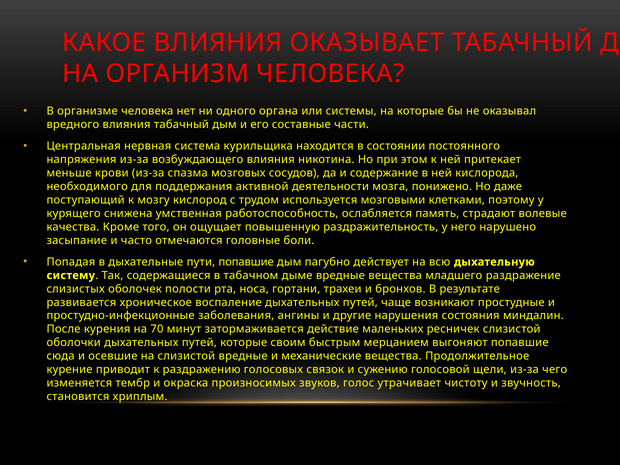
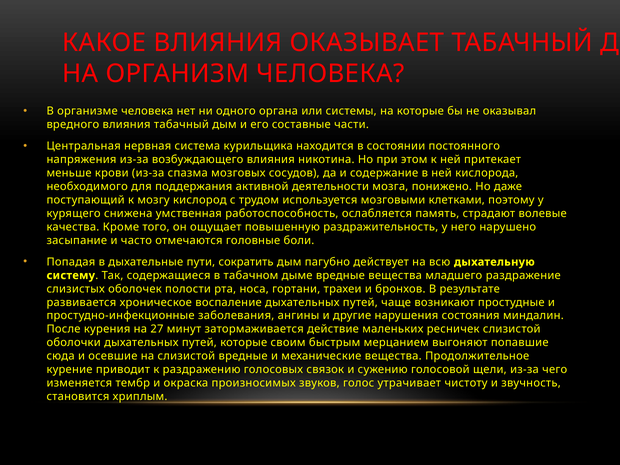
пути попавшие: попавшие -> сократить
70: 70 -> 27
